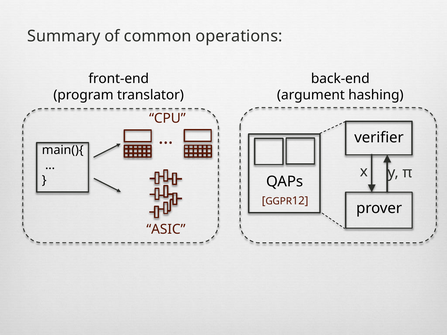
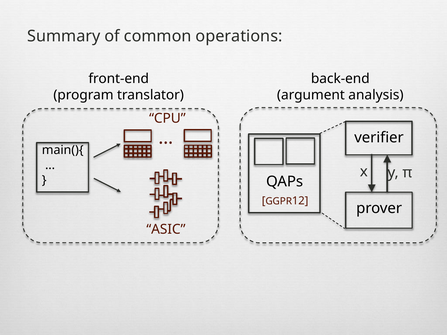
hashing: hashing -> analysis
